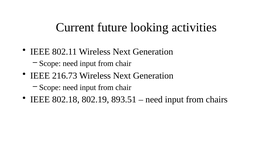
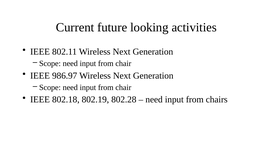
216.73: 216.73 -> 986.97
893.51: 893.51 -> 802.28
